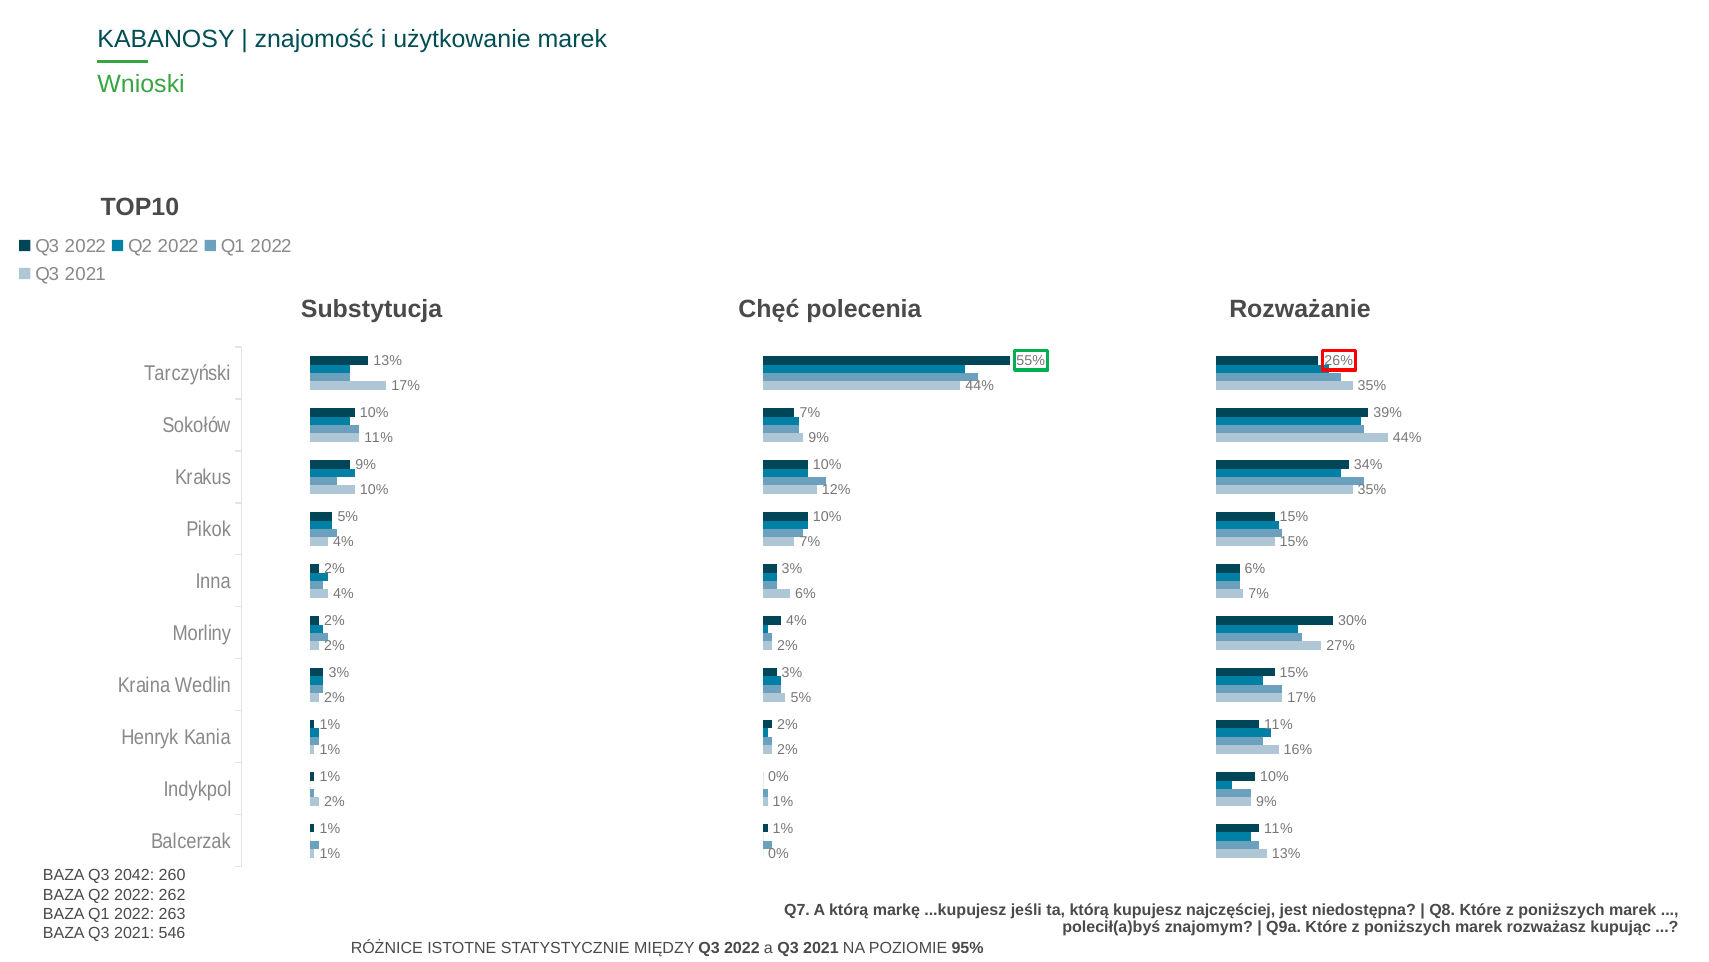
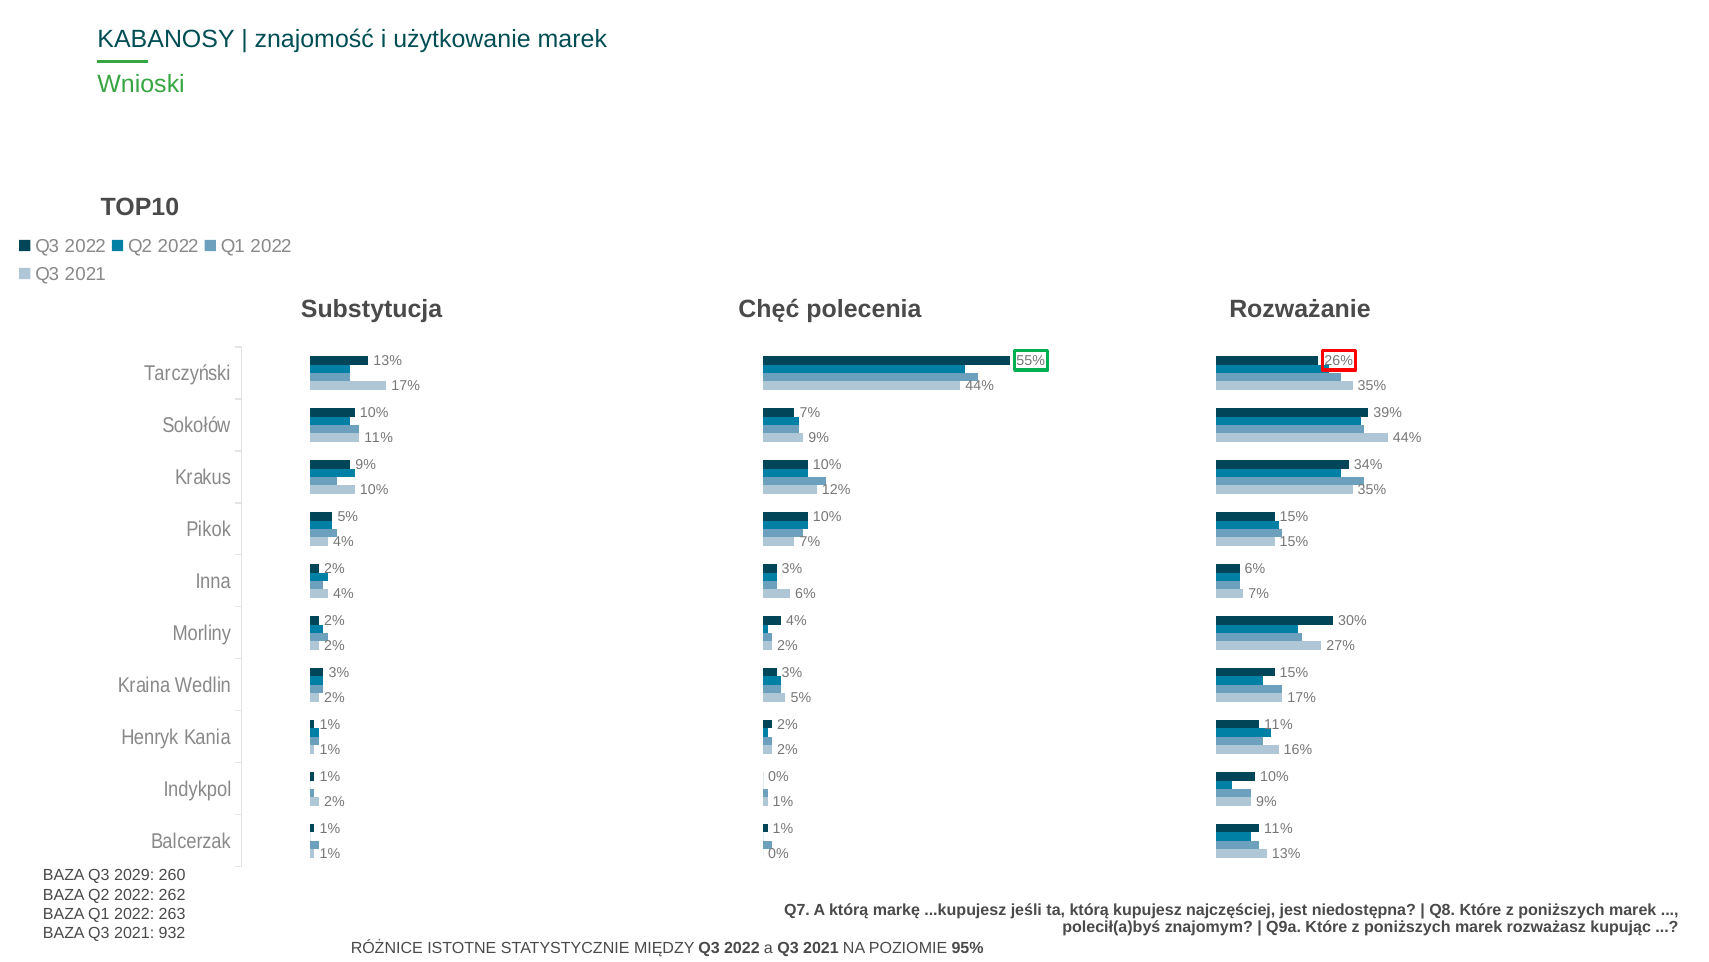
2042: 2042 -> 2029
546: 546 -> 932
